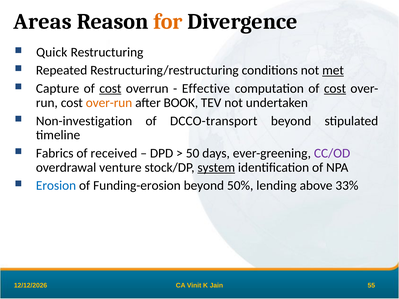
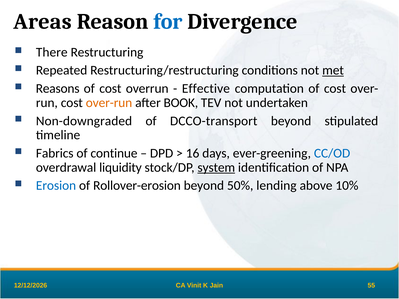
for colour: orange -> blue
Quick: Quick -> There
Capture: Capture -> Reasons
cost at (110, 89) underline: present -> none
cost at (335, 89) underline: present -> none
Non-investigation: Non-investigation -> Non-downgraded
received: received -> continue
50: 50 -> 16
CC/OD colour: purple -> blue
venture: venture -> liquidity
Funding-erosion: Funding-erosion -> Rollover-erosion
33%: 33% -> 10%
